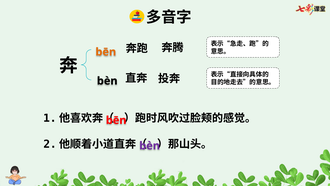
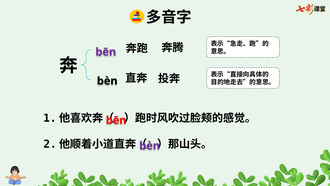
bēn at (106, 52) colour: orange -> purple
